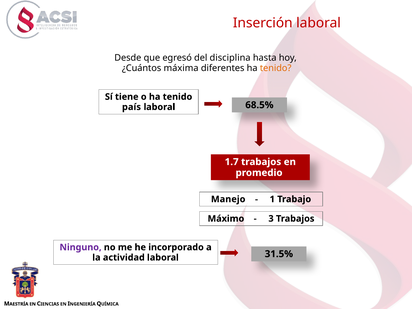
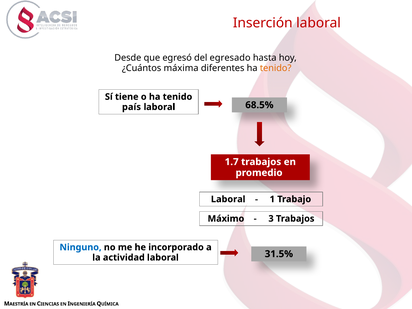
disciplina: disciplina -> egresado
Manejo at (228, 199): Manejo -> Laboral
Ninguno colour: purple -> blue
